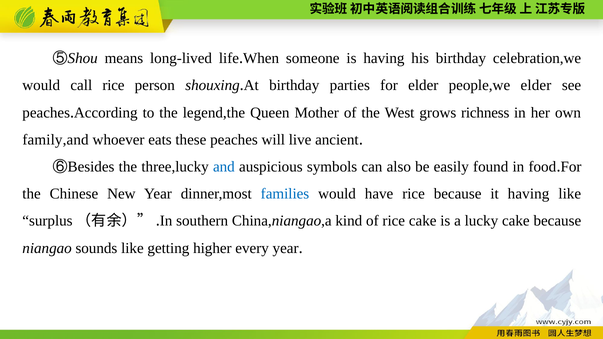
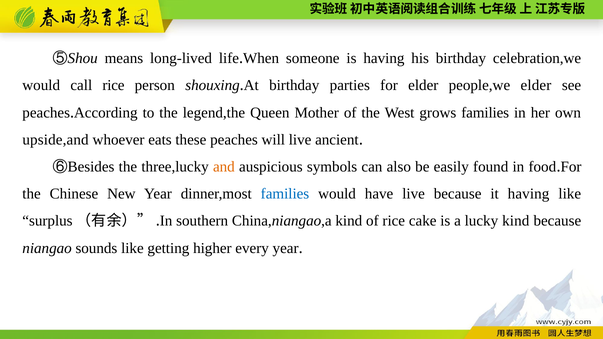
grows richness: richness -> families
family,and: family,and -> upside,and
and colour: blue -> orange
have rice: rice -> live
lucky cake: cake -> kind
